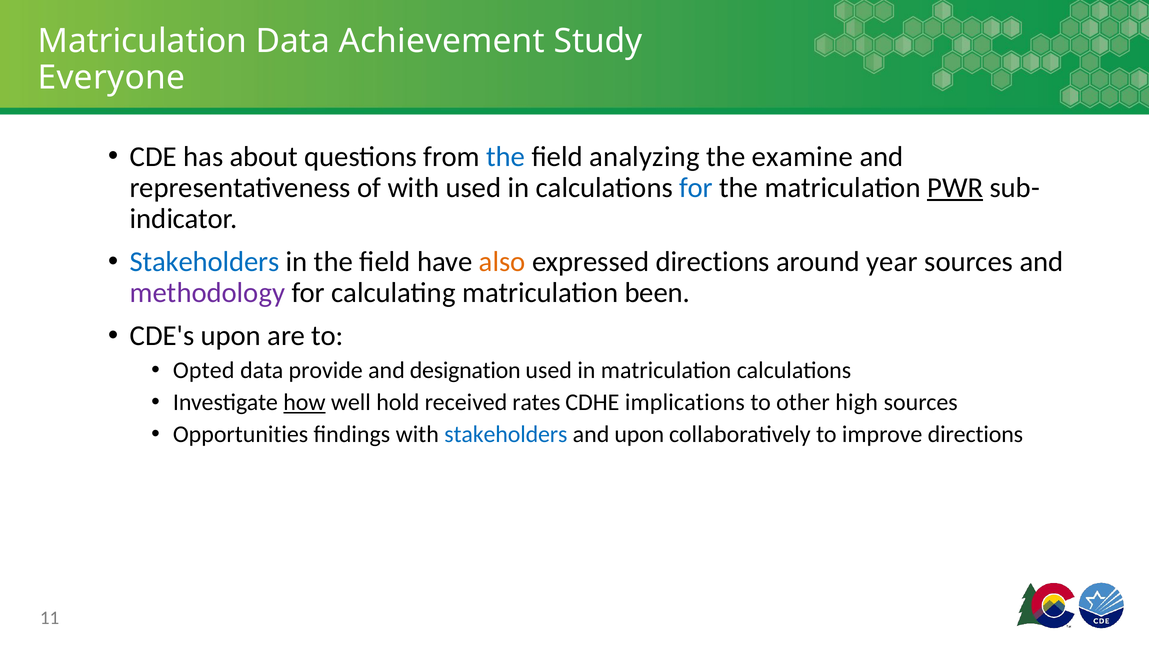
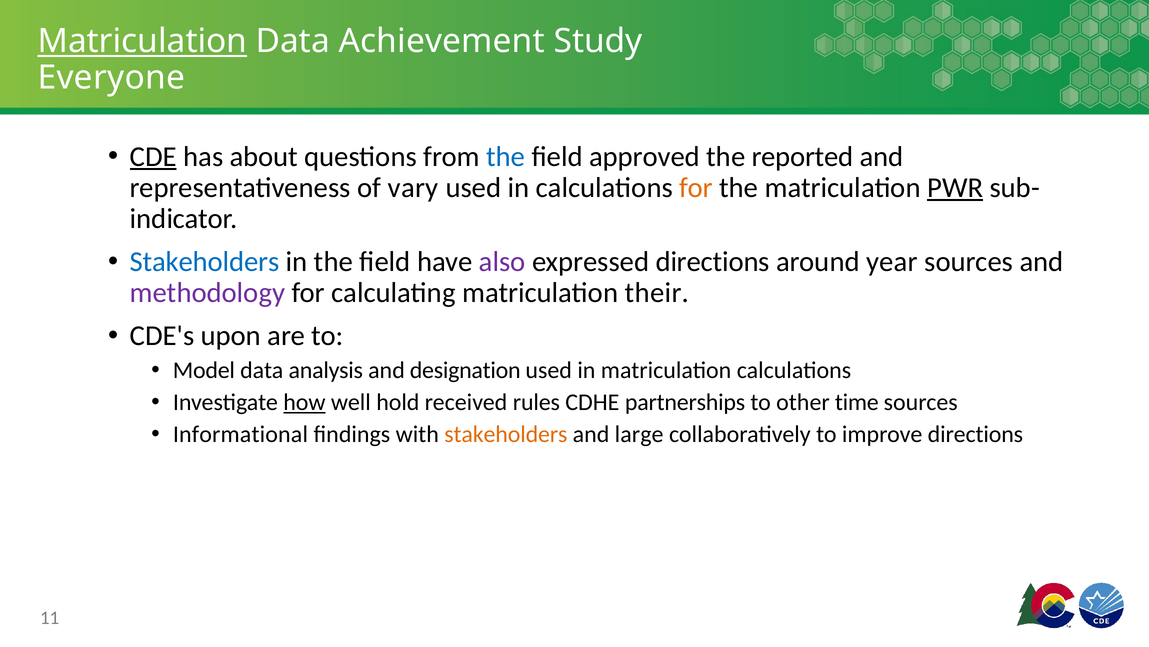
Matriculation at (142, 41) underline: none -> present
CDE underline: none -> present
analyzing: analyzing -> approved
examine: examine -> reported
of with: with -> vary
for at (696, 187) colour: blue -> orange
also colour: orange -> purple
been: been -> their
Opted: Opted -> Model
provide: provide -> analysis
rates: rates -> rules
implications: implications -> partnerships
high: high -> time
Opportunities: Opportunities -> Informational
stakeholders at (506, 434) colour: blue -> orange
and upon: upon -> large
